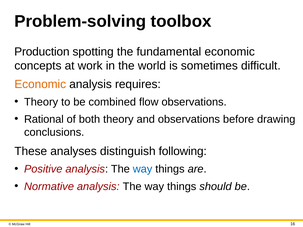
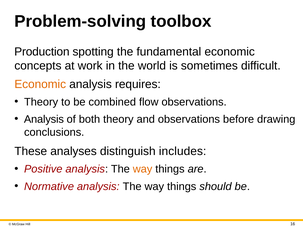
Rational at (44, 119): Rational -> Analysis
following: following -> includes
way at (143, 169) colour: blue -> orange
